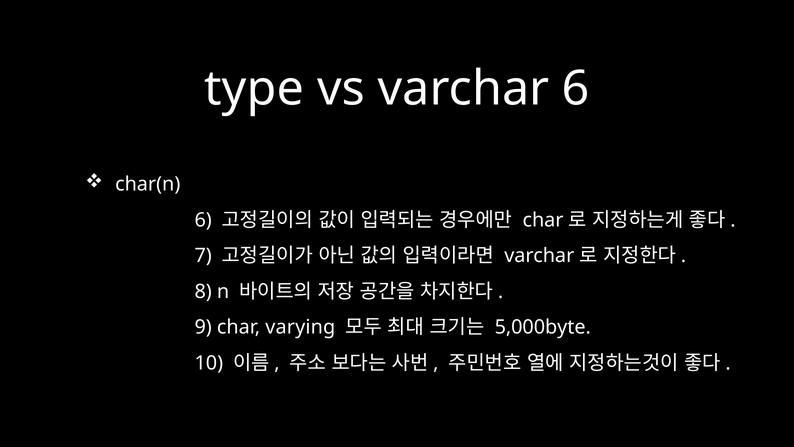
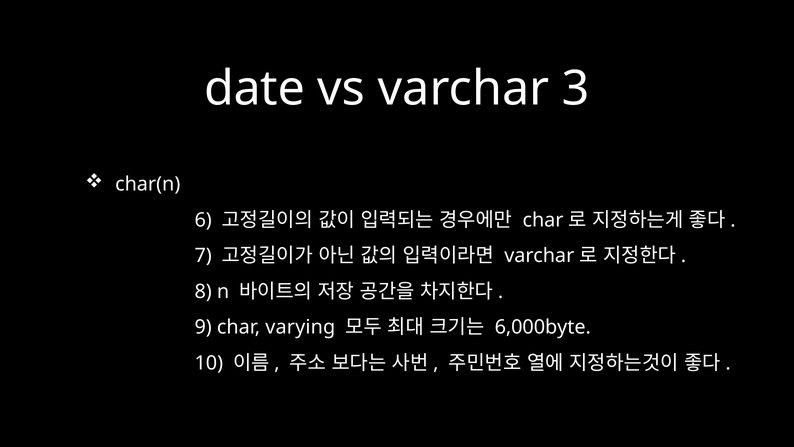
type: type -> date
varchar 6: 6 -> 3
5,000byte: 5,000byte -> 6,000byte
